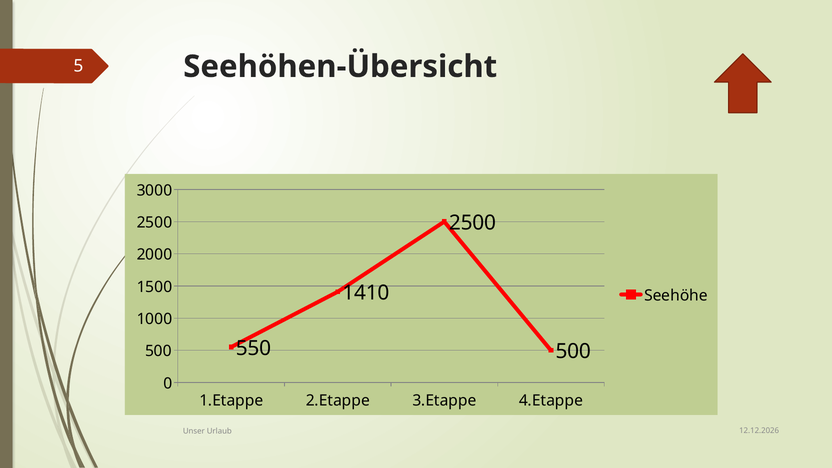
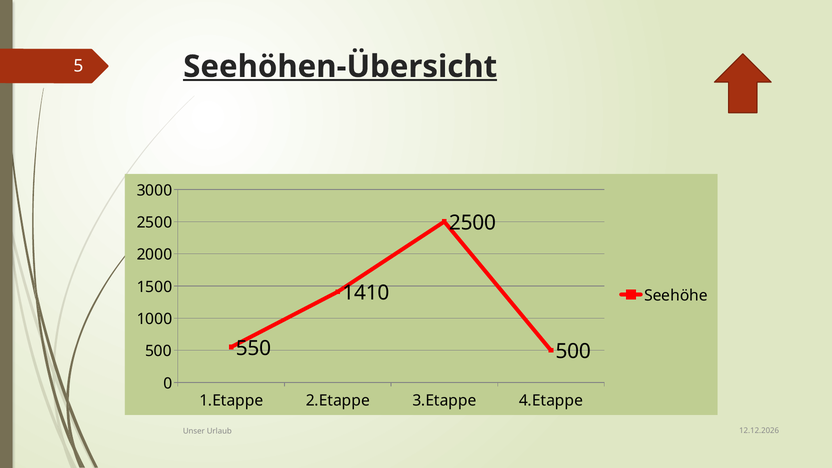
Seehöhen-Übersicht underline: none -> present
